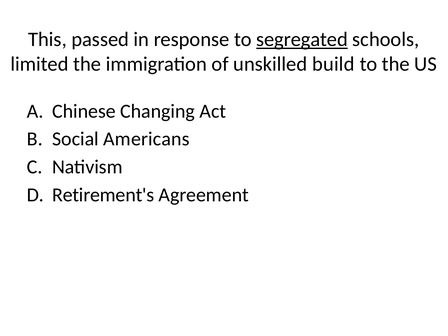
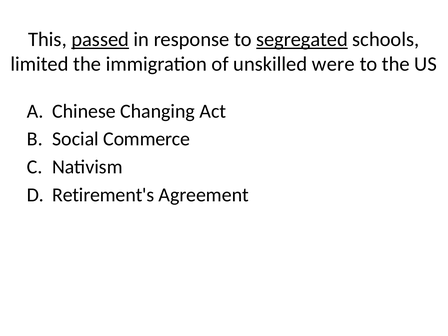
passed underline: none -> present
build: build -> were
Americans: Americans -> Commerce
